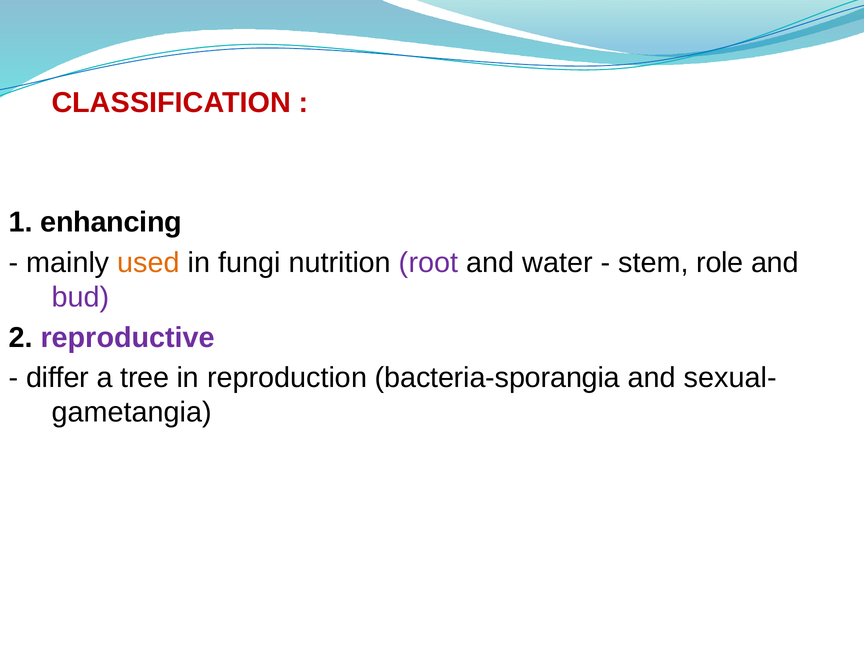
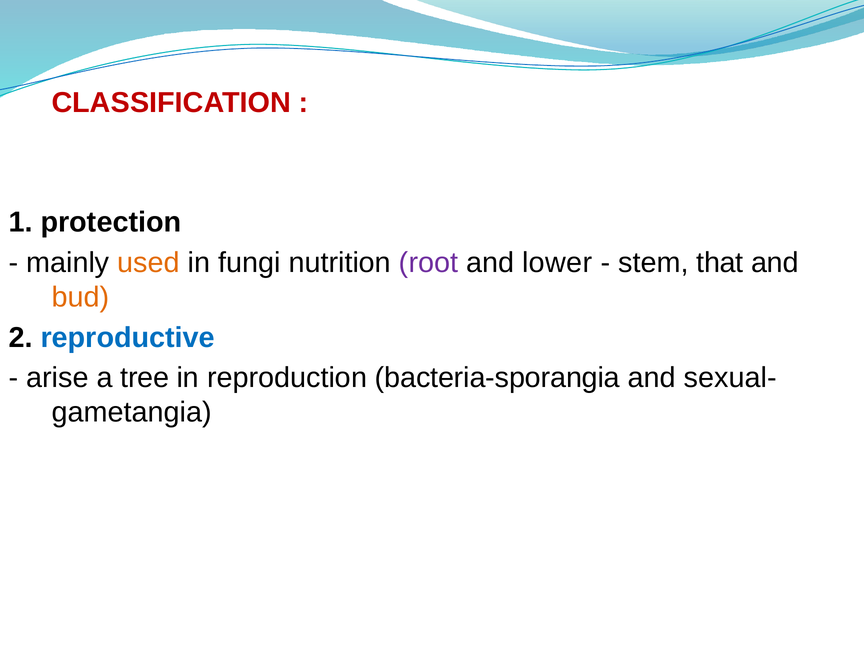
enhancing: enhancing -> protection
water: water -> lower
role: role -> that
bud colour: purple -> orange
reproductive colour: purple -> blue
differ: differ -> arise
